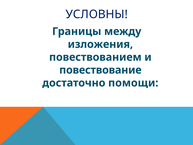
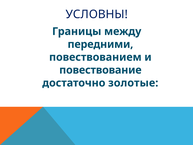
изложения: изложения -> передними
помощи: помощи -> золотые
